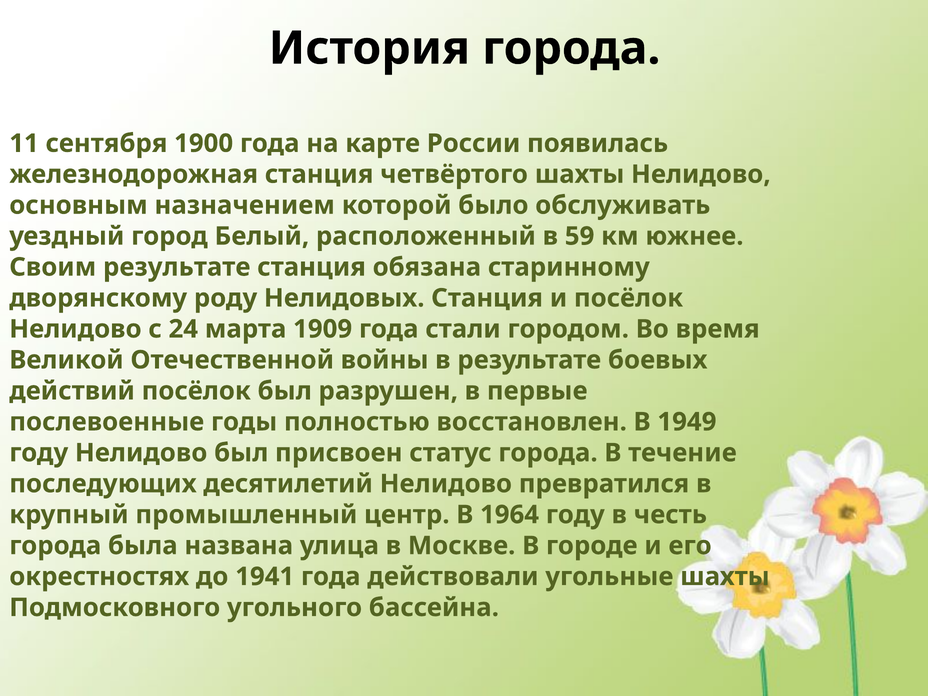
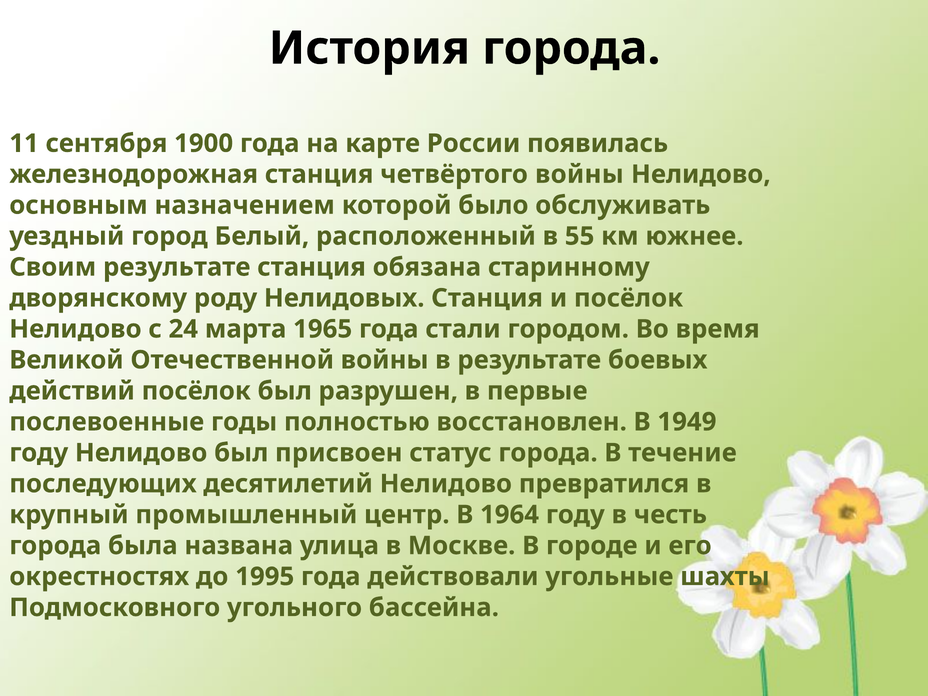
четвёртого шахты: шахты -> войны
59: 59 -> 55
1909: 1909 -> 1965
1941: 1941 -> 1995
